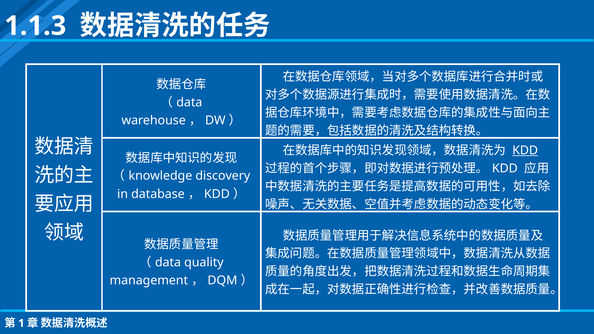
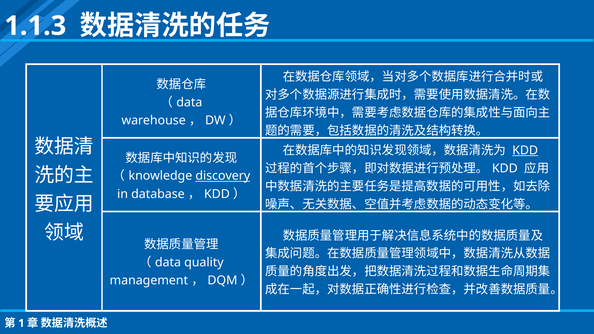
discovery underline: none -> present
